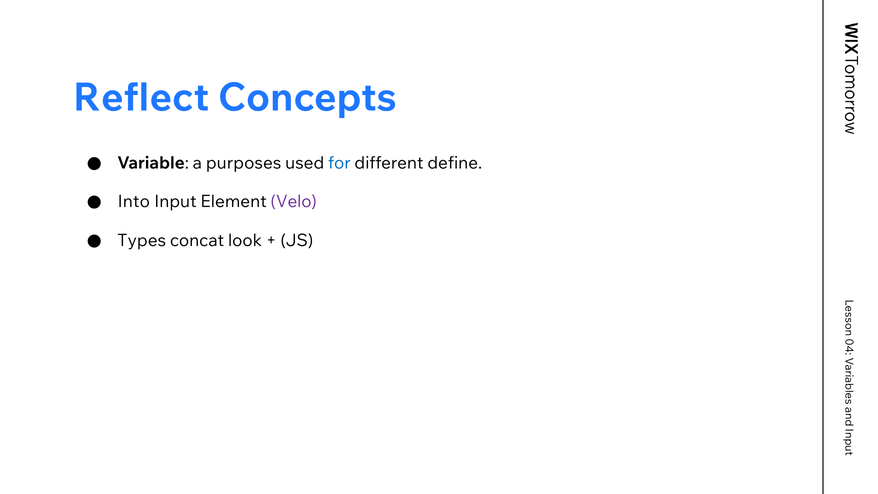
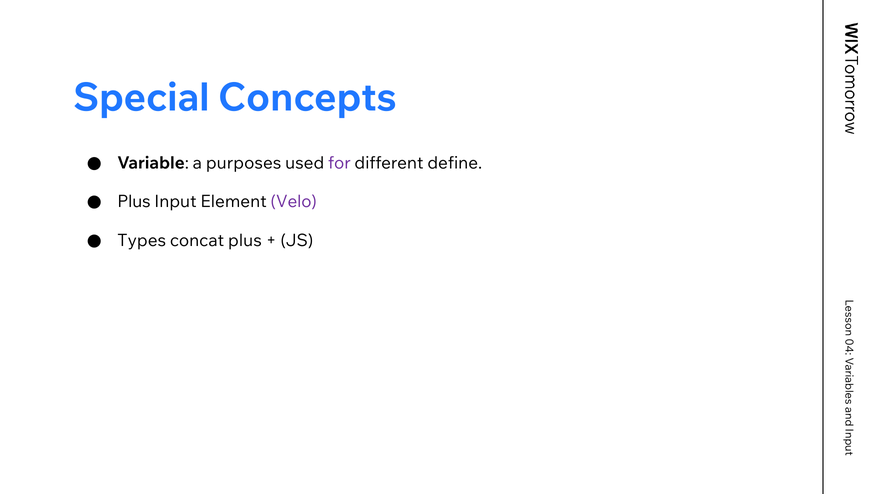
Reflect: Reflect -> Special
for colour: blue -> purple
Into at (134, 202): Into -> Plus
concat look: look -> plus
